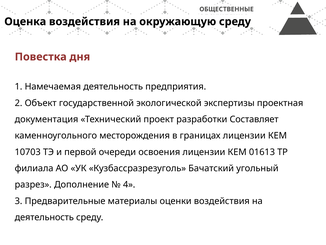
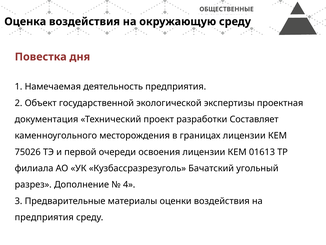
10703: 10703 -> 75026
деятельность at (44, 217): деятельность -> предприятия
